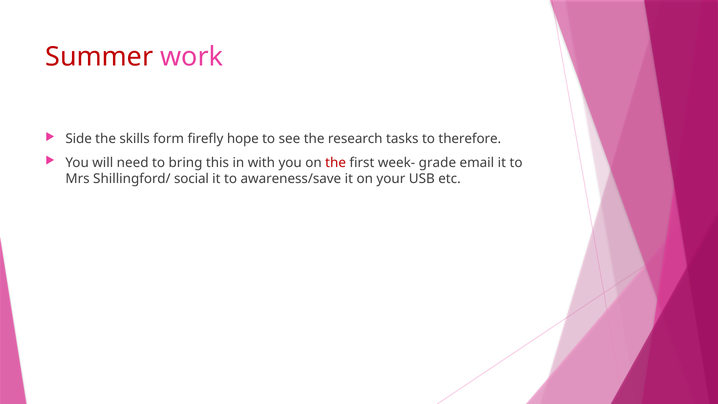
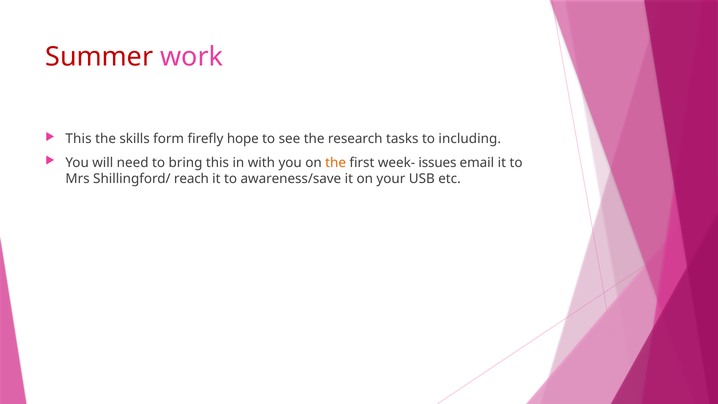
Side at (79, 139): Side -> This
therefore: therefore -> including
the at (336, 163) colour: red -> orange
grade: grade -> issues
social: social -> reach
